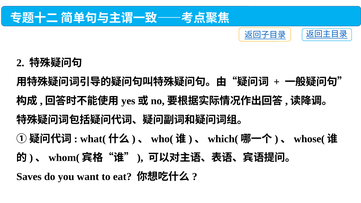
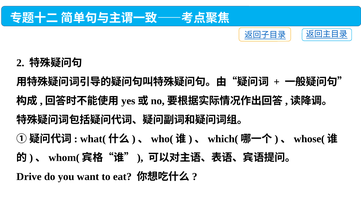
Saves: Saves -> Drive
